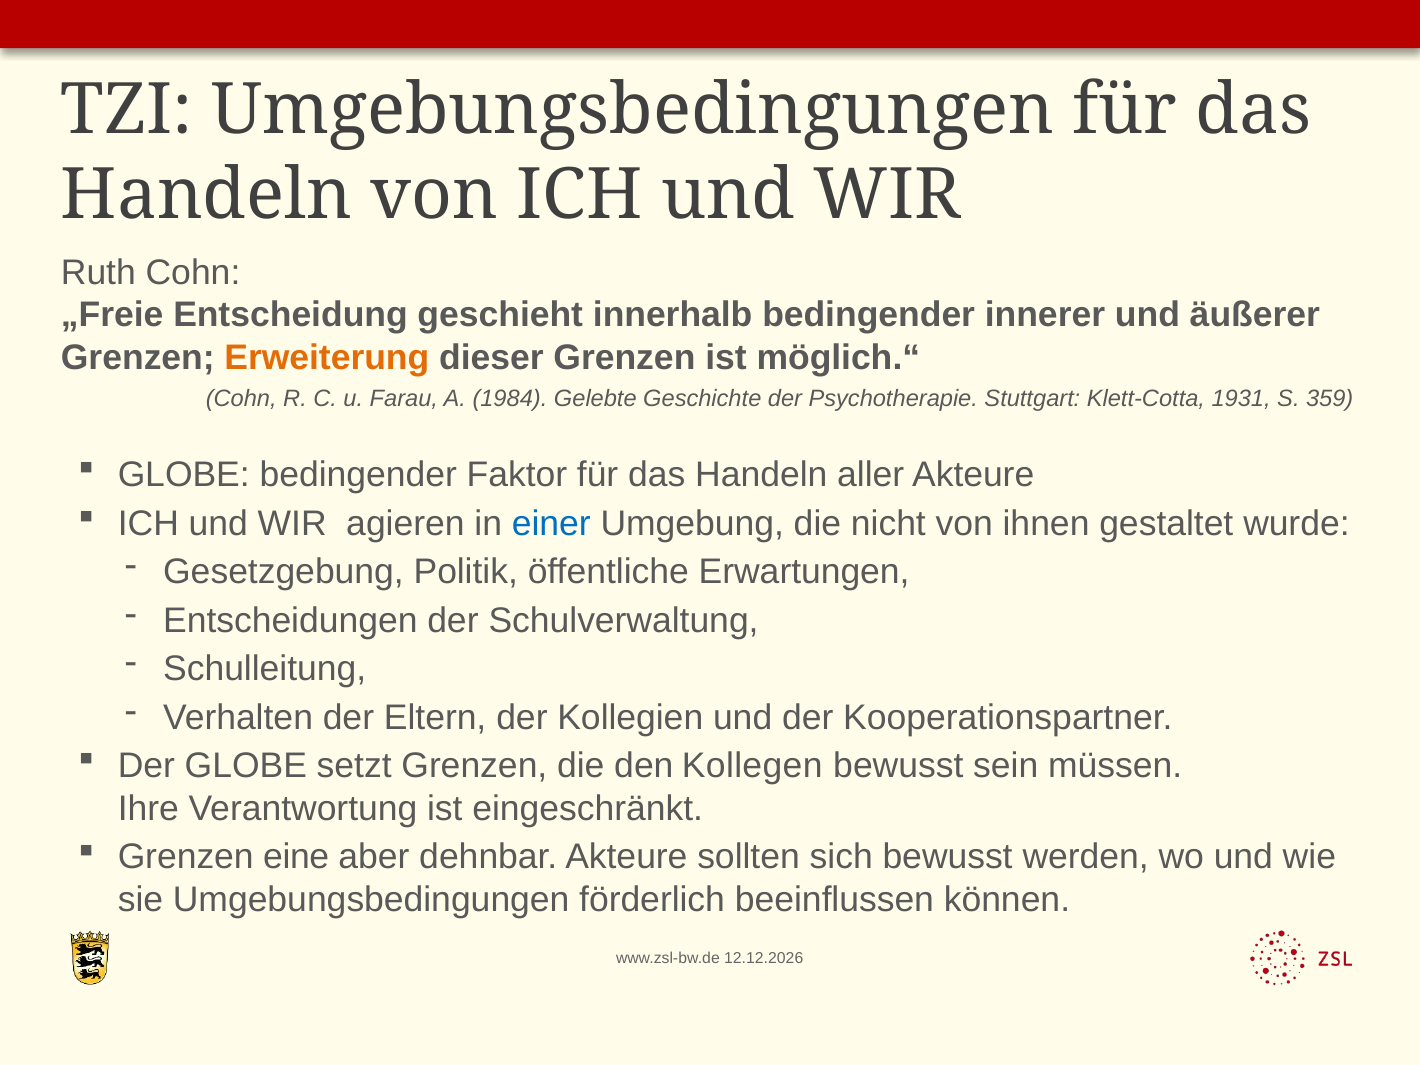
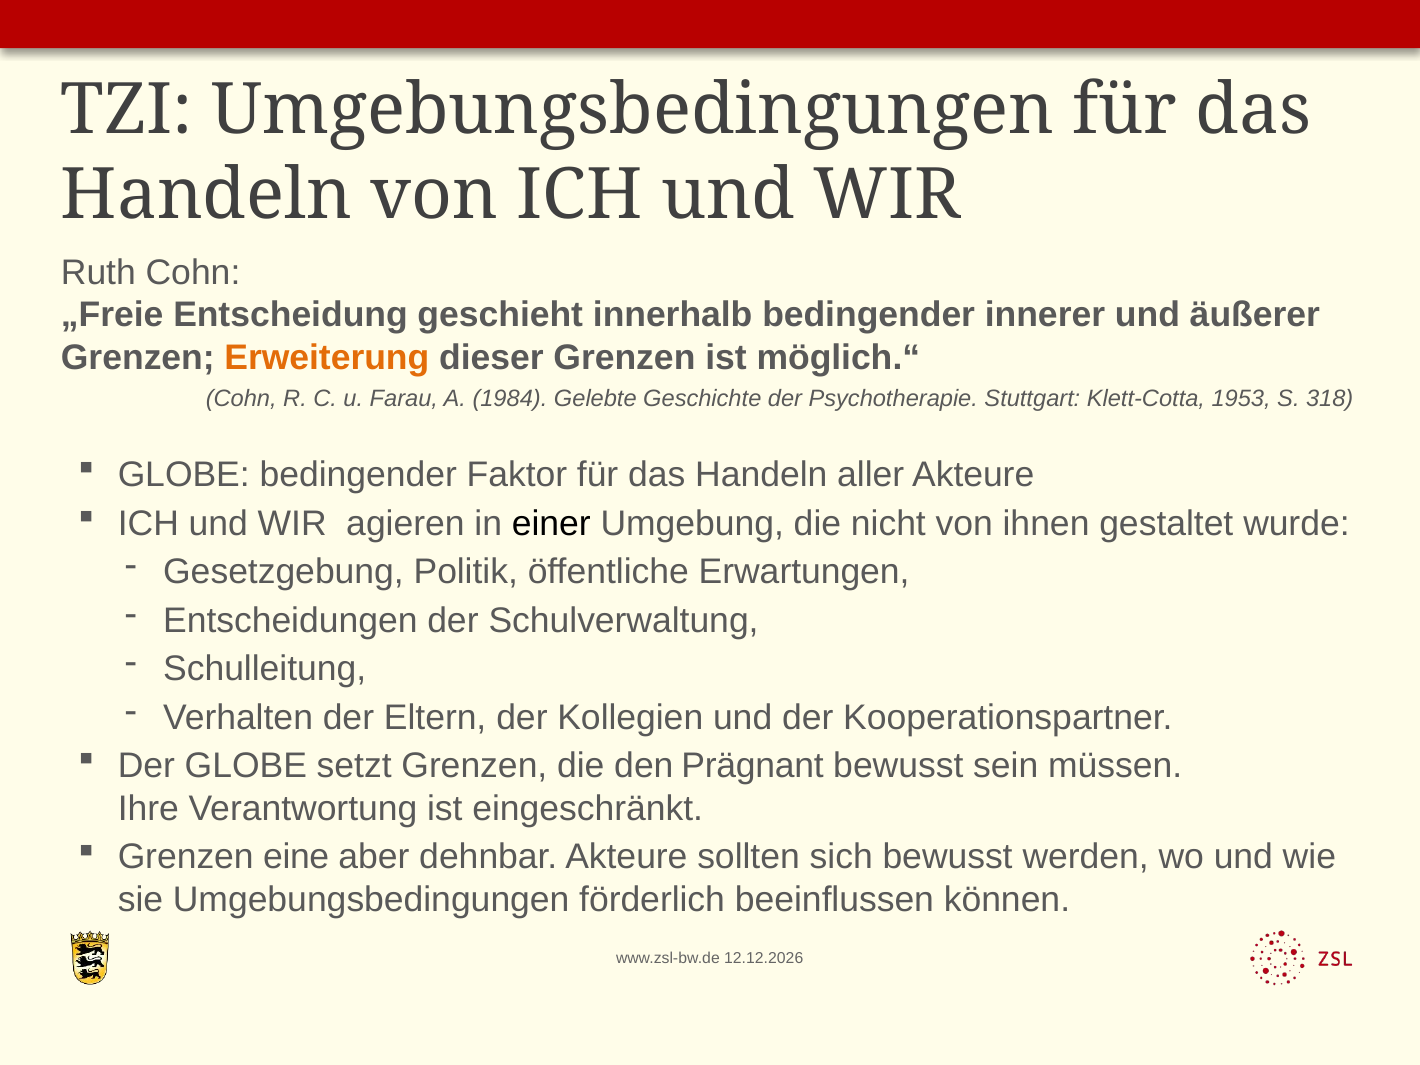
1931: 1931 -> 1953
359: 359 -> 318
einer colour: blue -> black
Kollegen: Kollegen -> Prägnant
